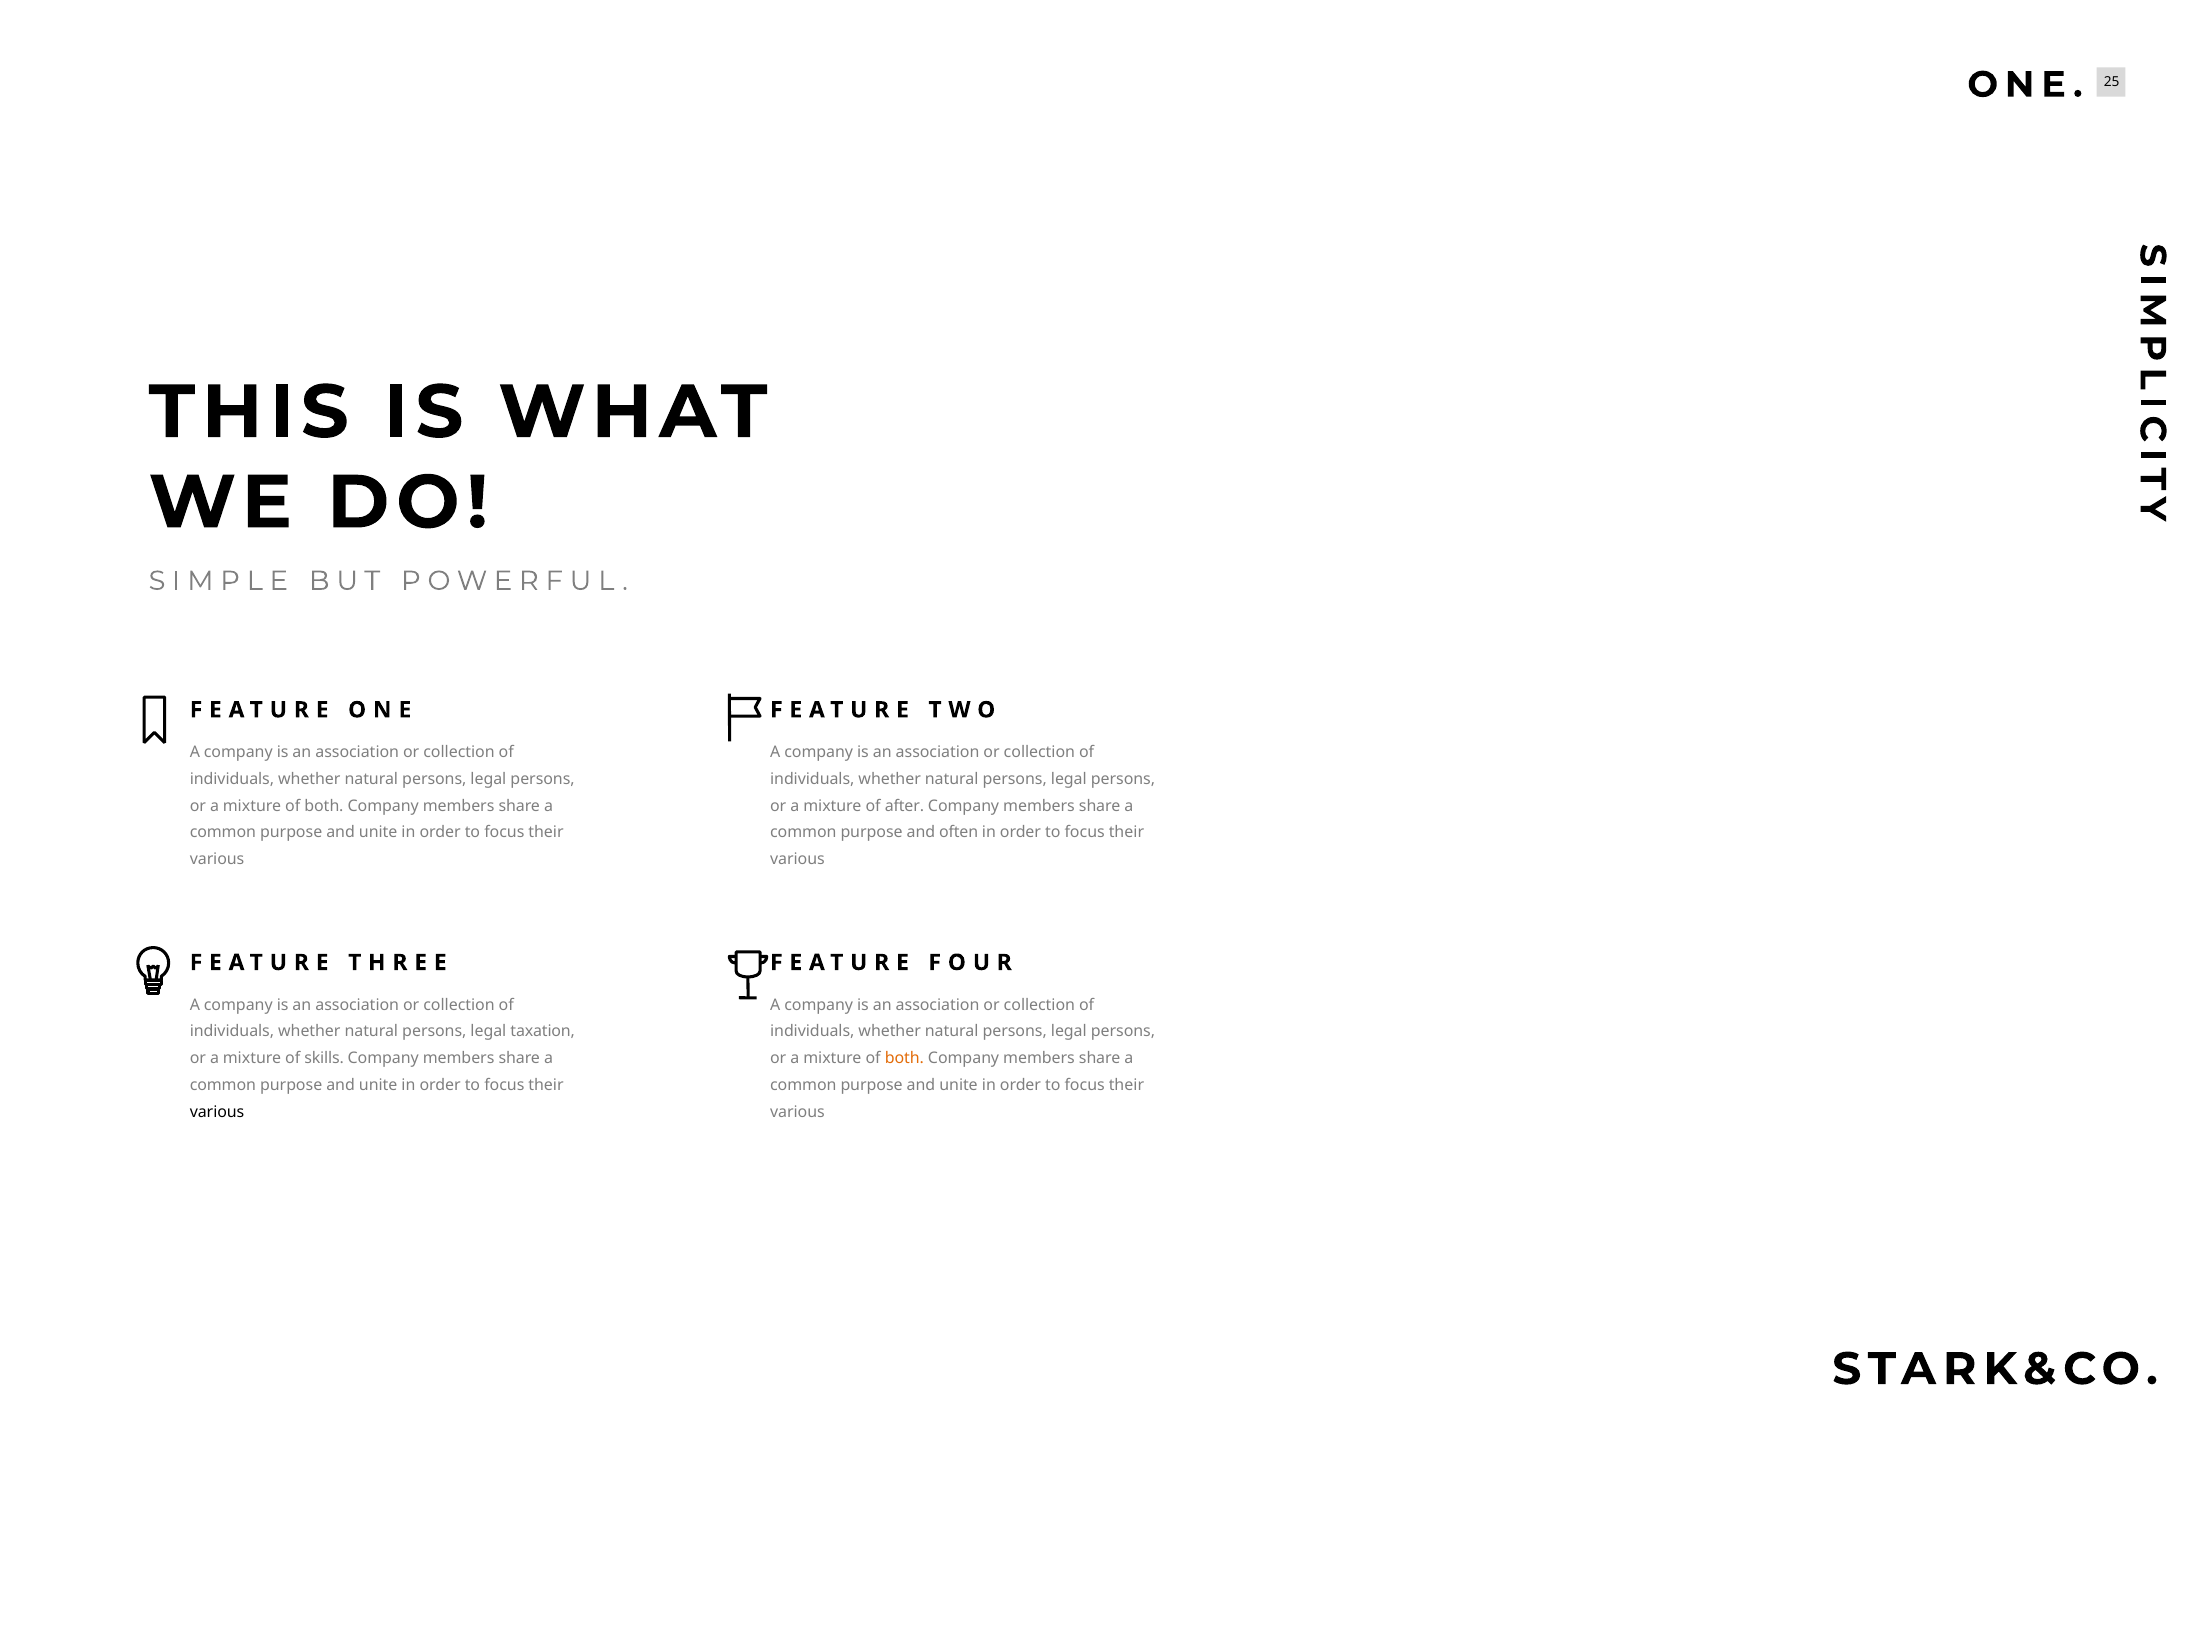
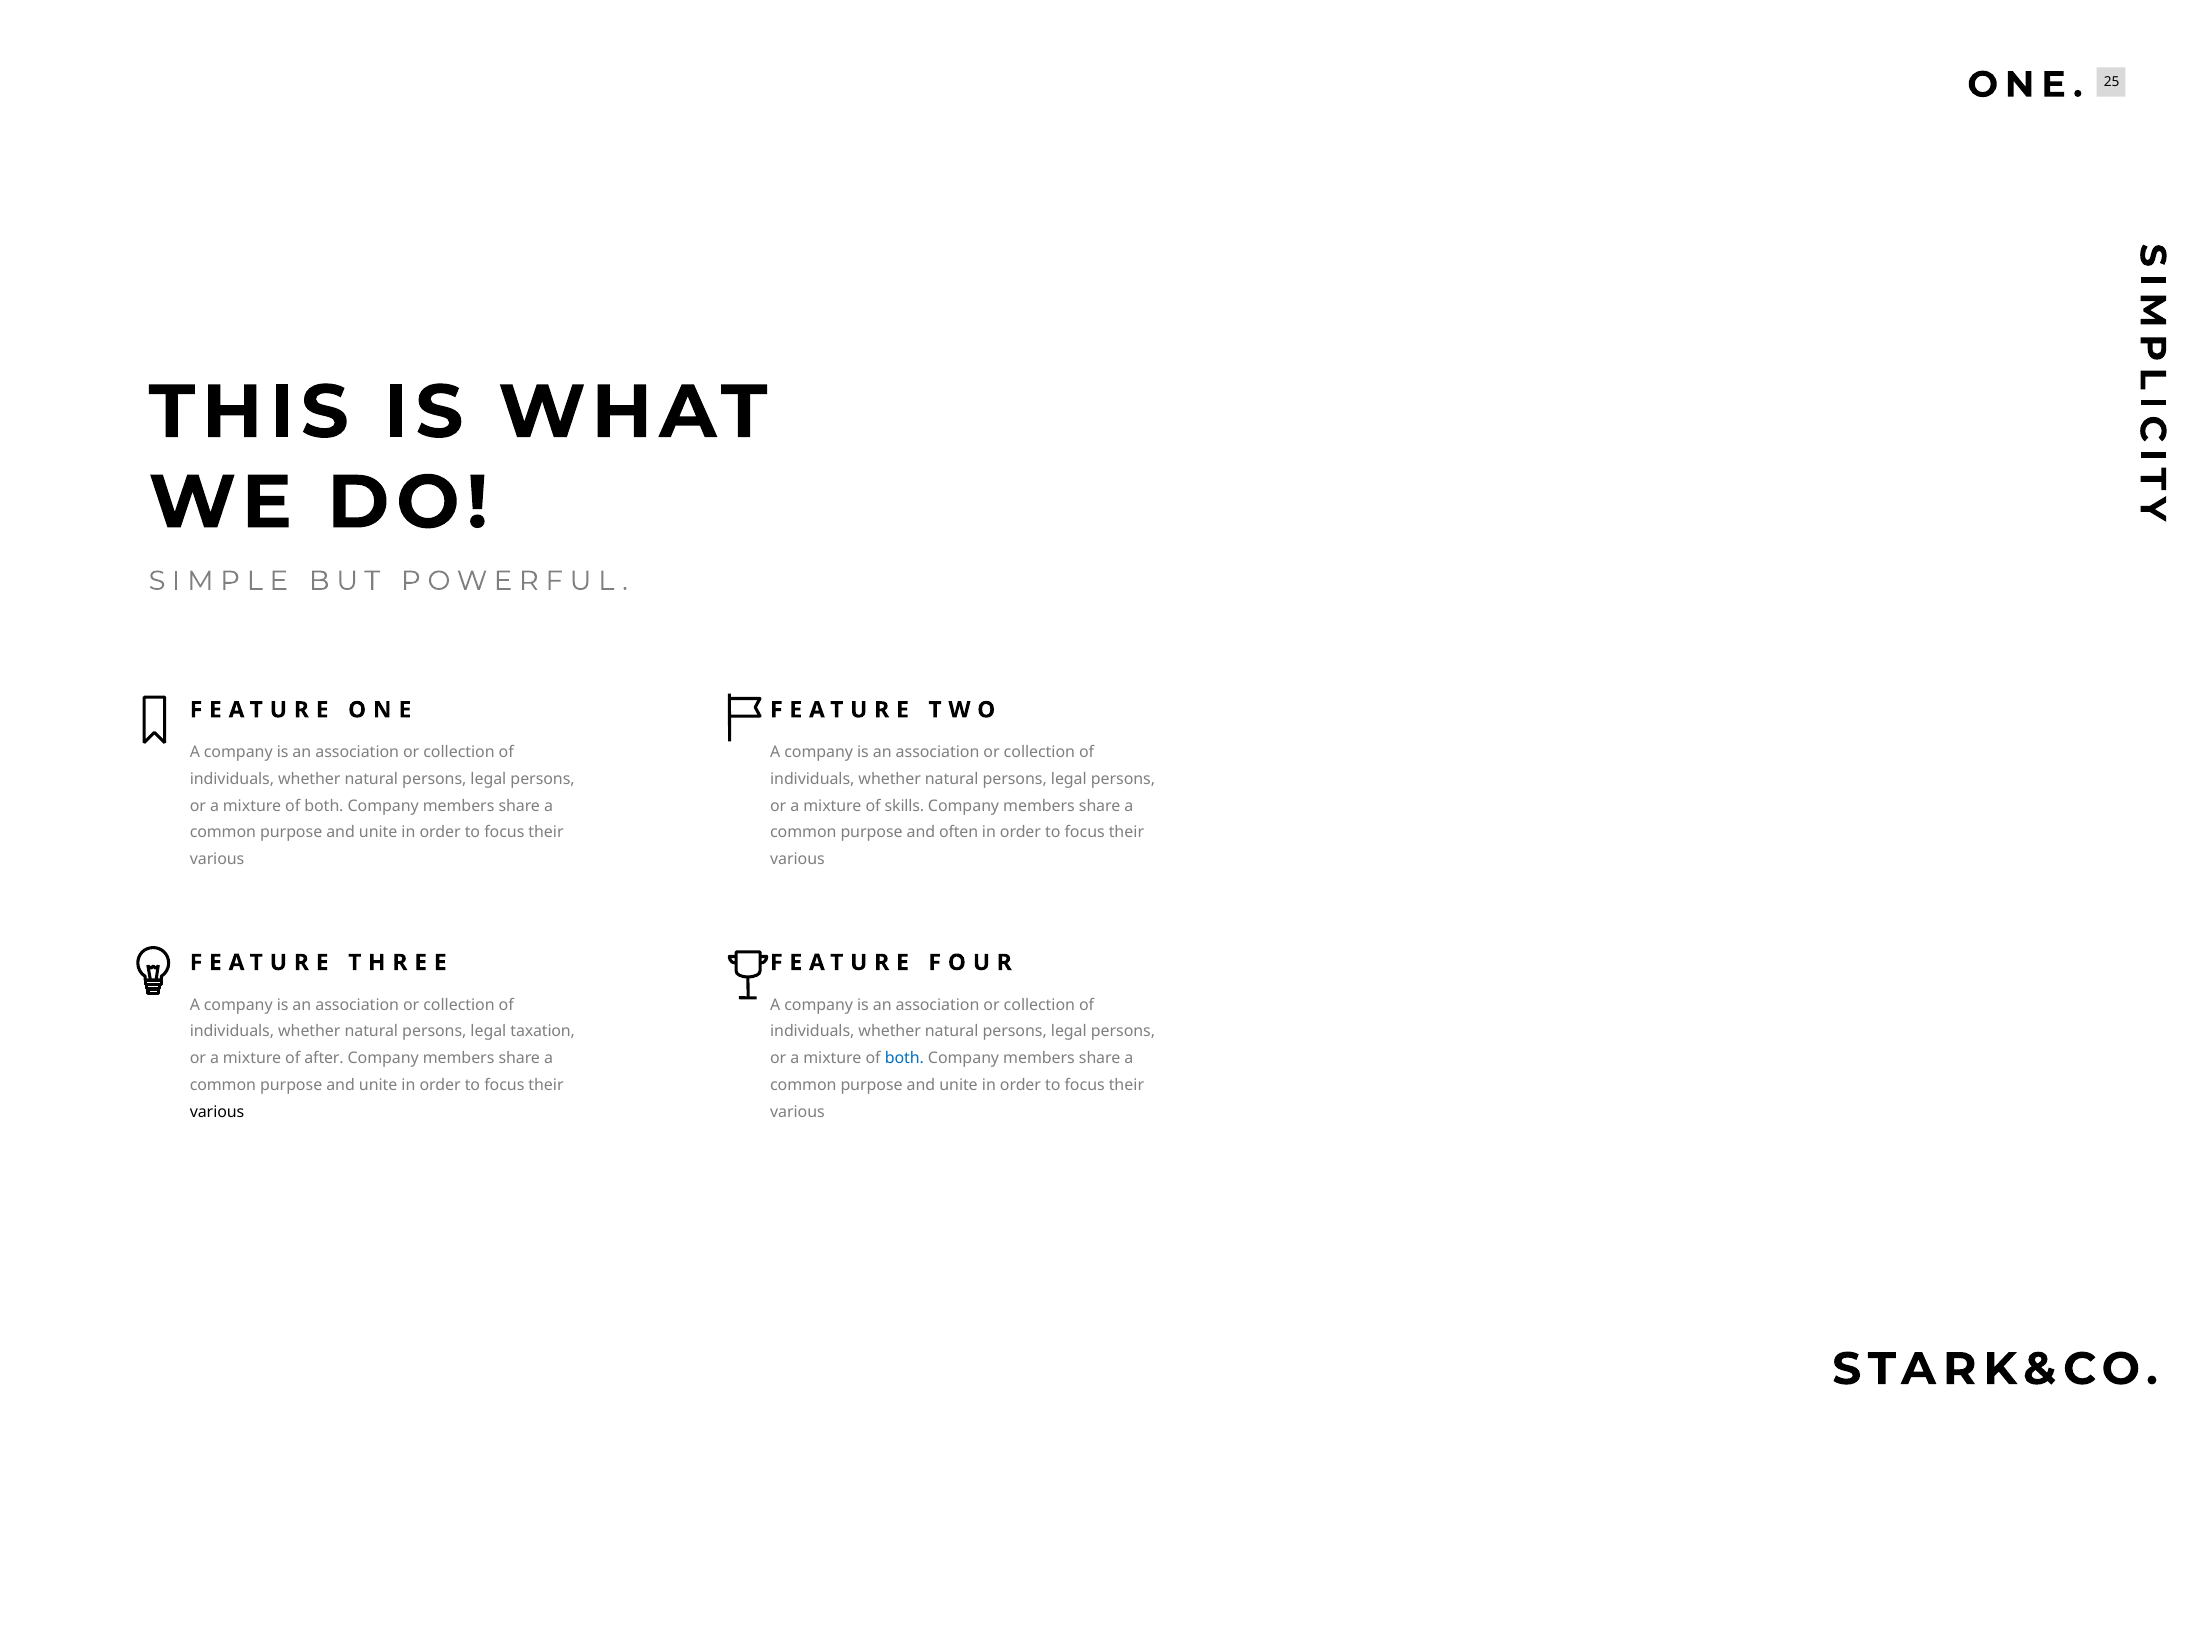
after: after -> skills
skills: skills -> after
both at (904, 1058) colour: orange -> blue
